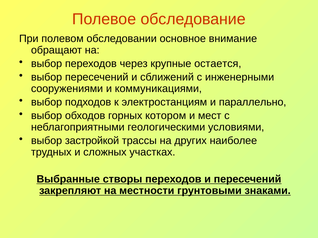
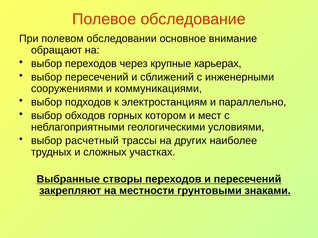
остается: остается -> карьерах
застройкой: застройкой -> расчетный
